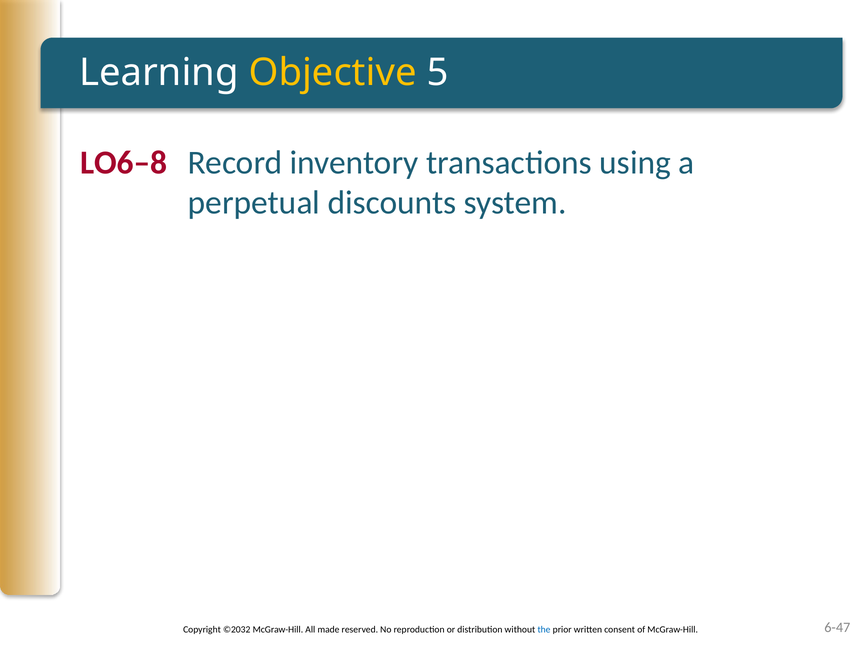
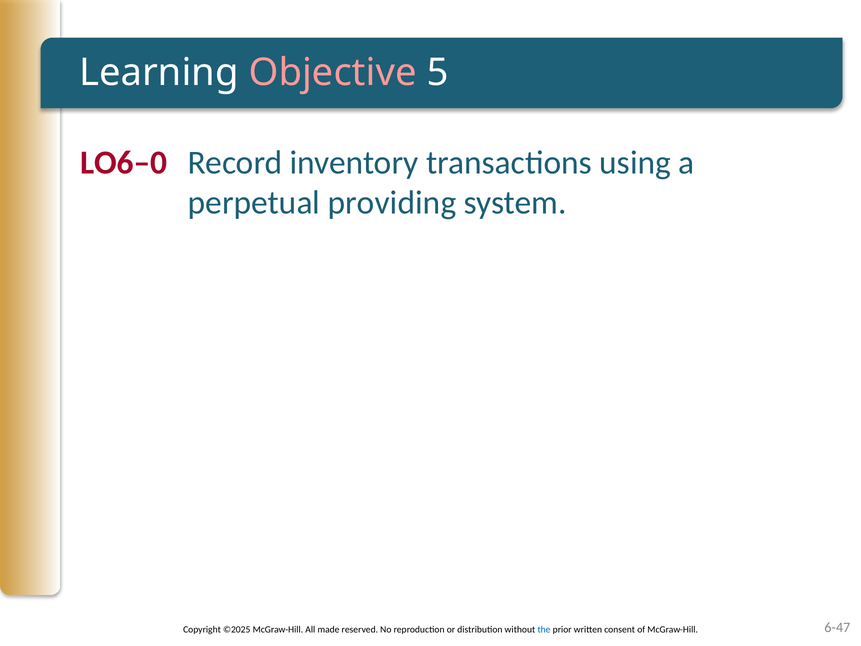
Objective colour: yellow -> pink
LO6–8: LO6–8 -> LO6–0
discounts: discounts -> providing
©2032: ©2032 -> ©2025
